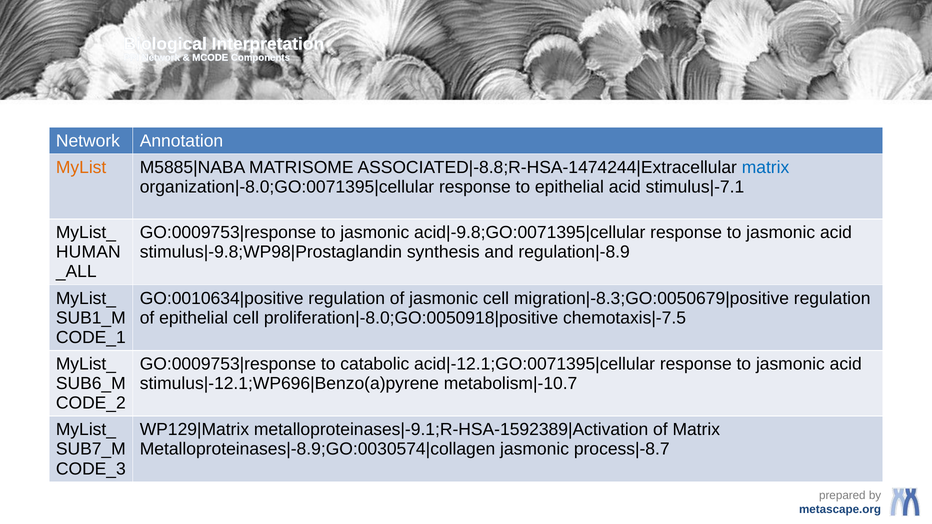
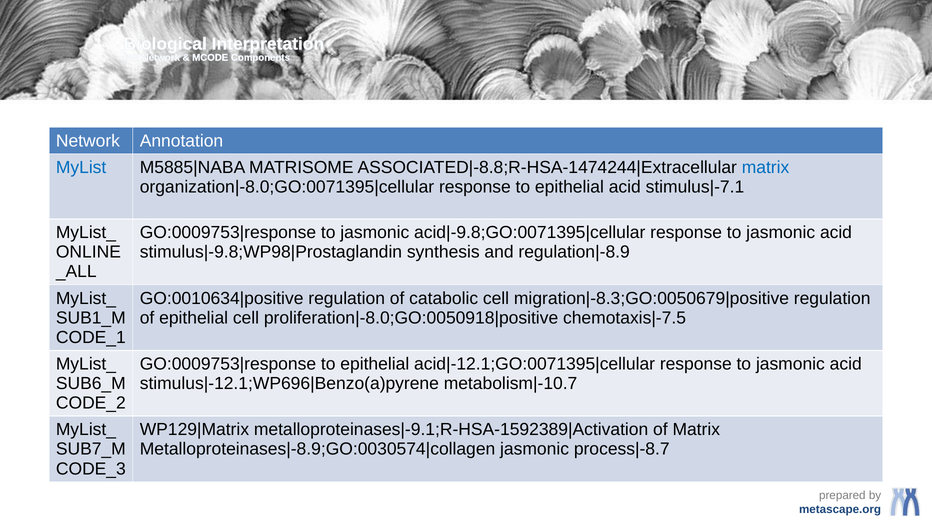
MyList colour: orange -> blue
HUMAN: HUMAN -> ONLINE
of jasmonic: jasmonic -> catabolic
catabolic at (375, 364): catabolic -> epithelial
